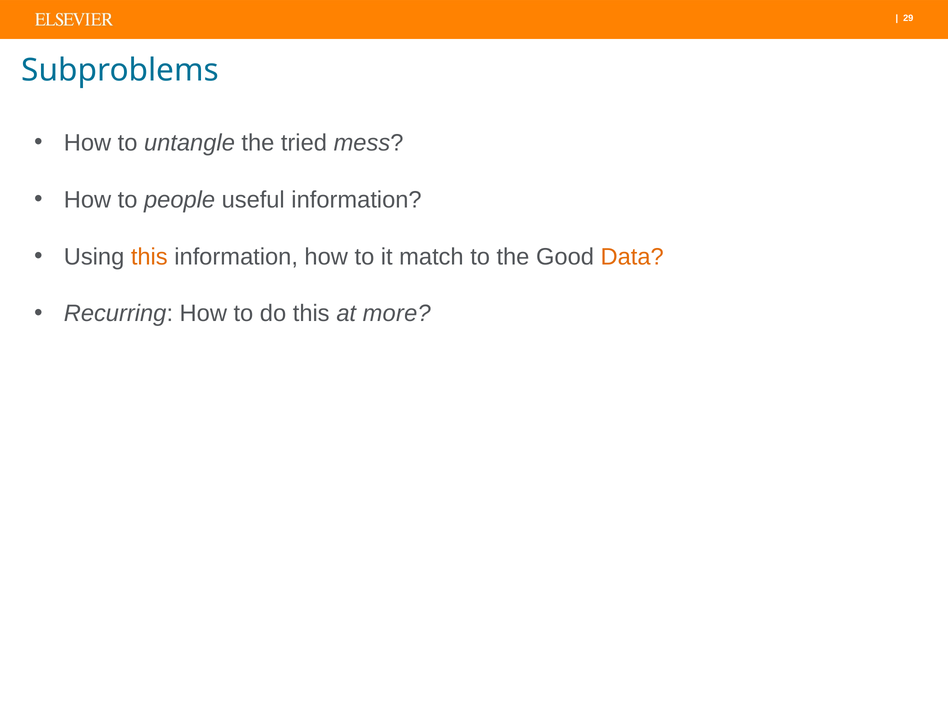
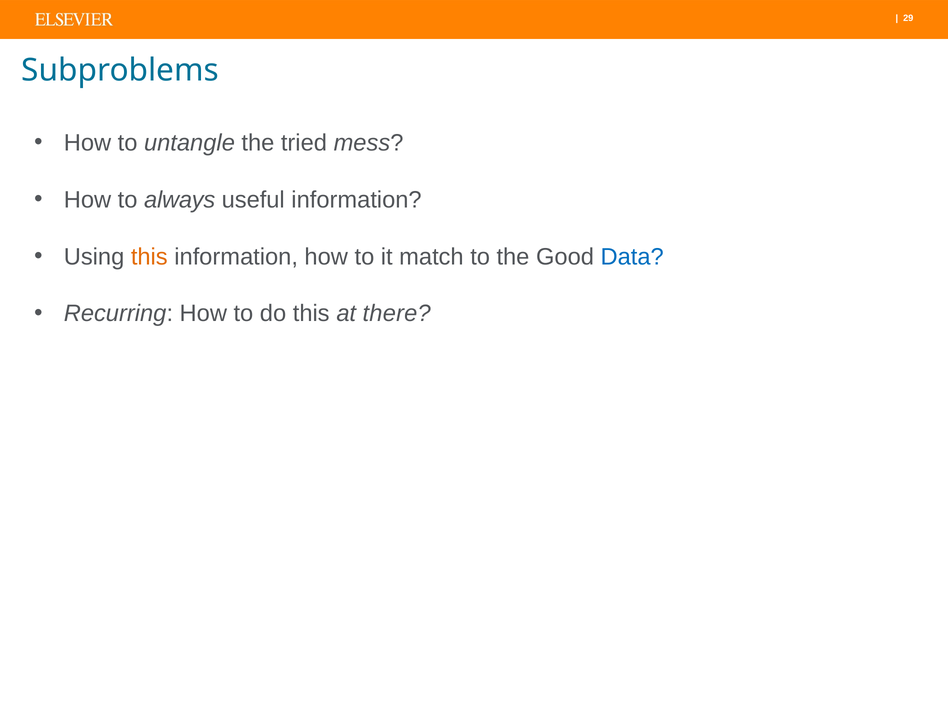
people: people -> always
Data colour: orange -> blue
more: more -> there
